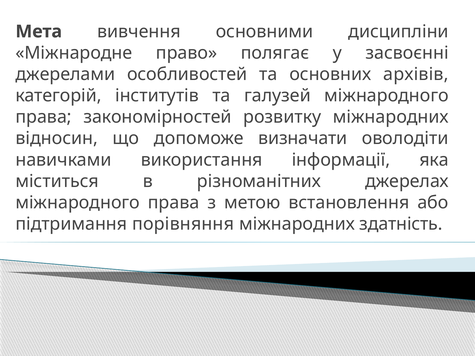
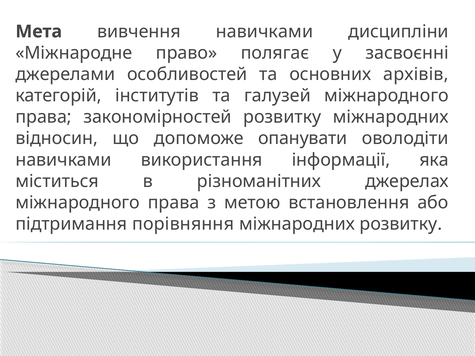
вивчення основними: основними -> навичками
визначати: визначати -> опанувати
міжнародних здатність: здатність -> розвитку
